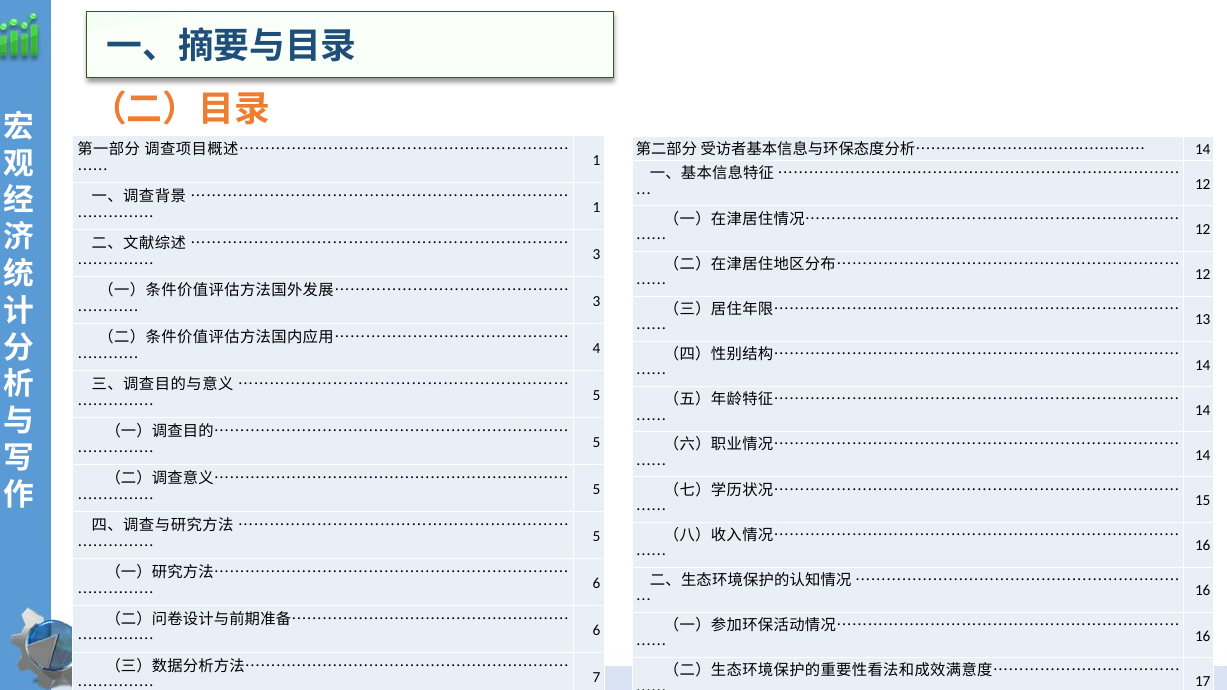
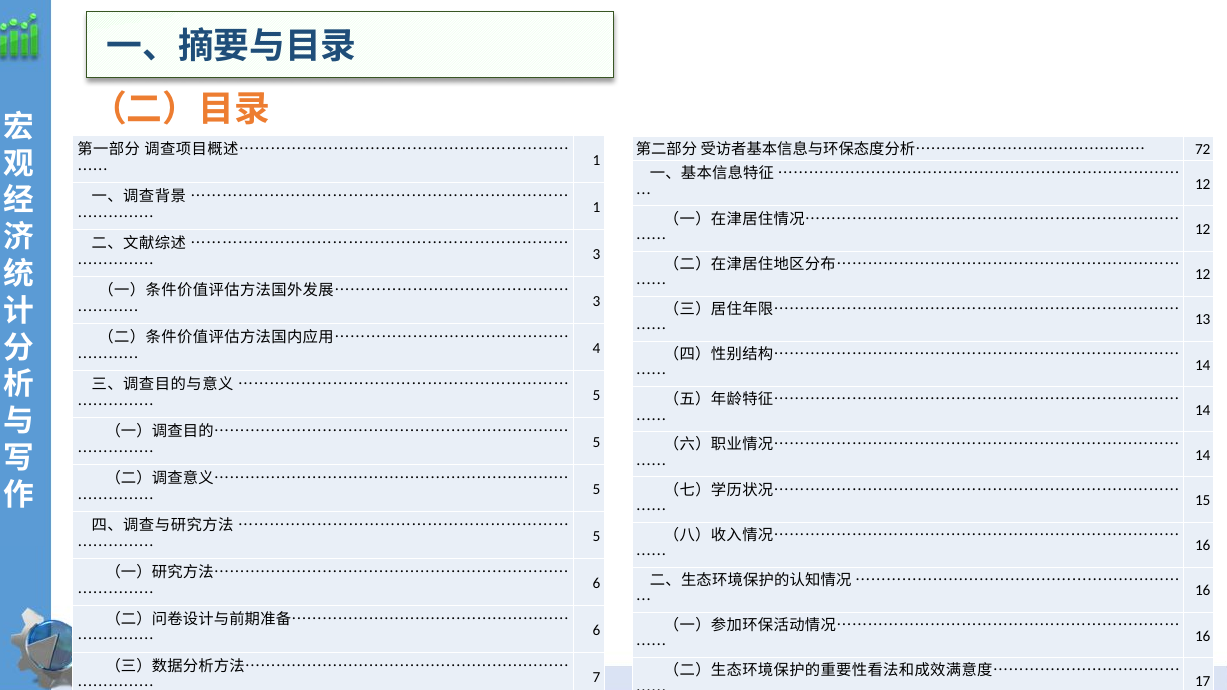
14 at (1203, 149): 14 -> 72
